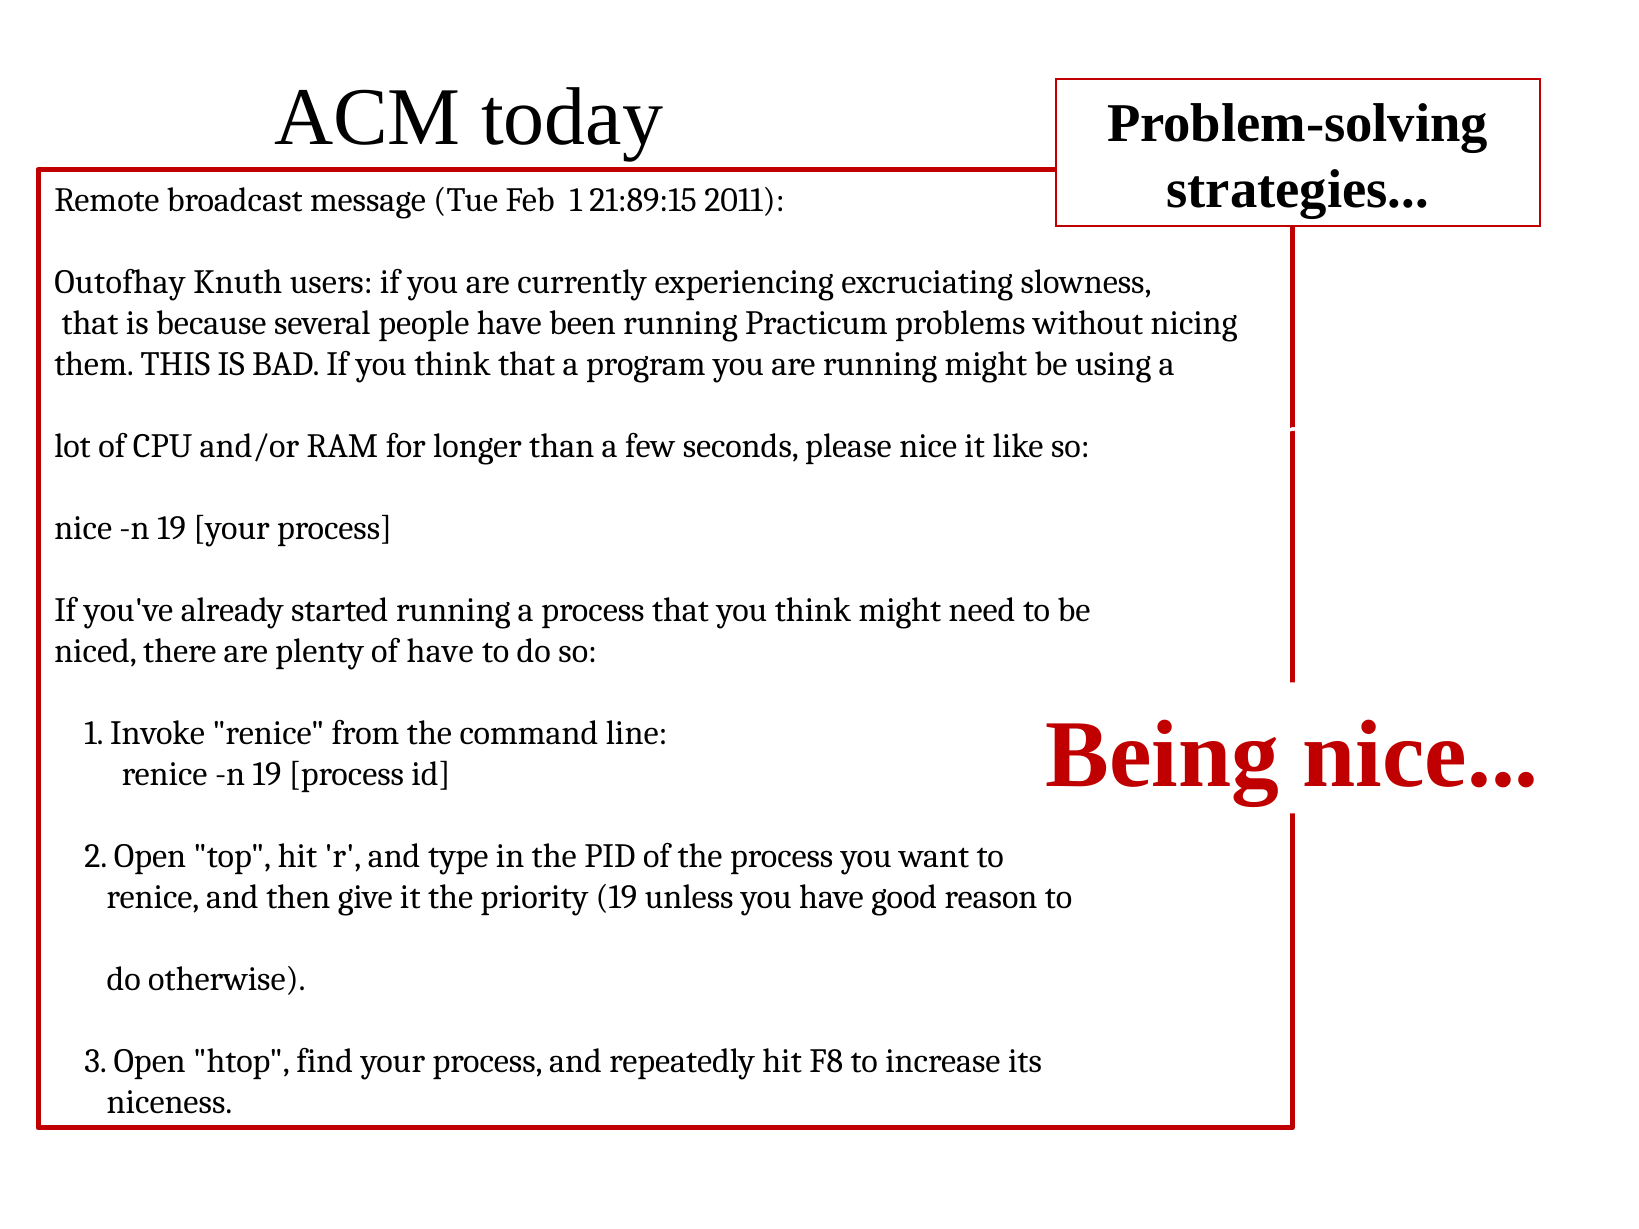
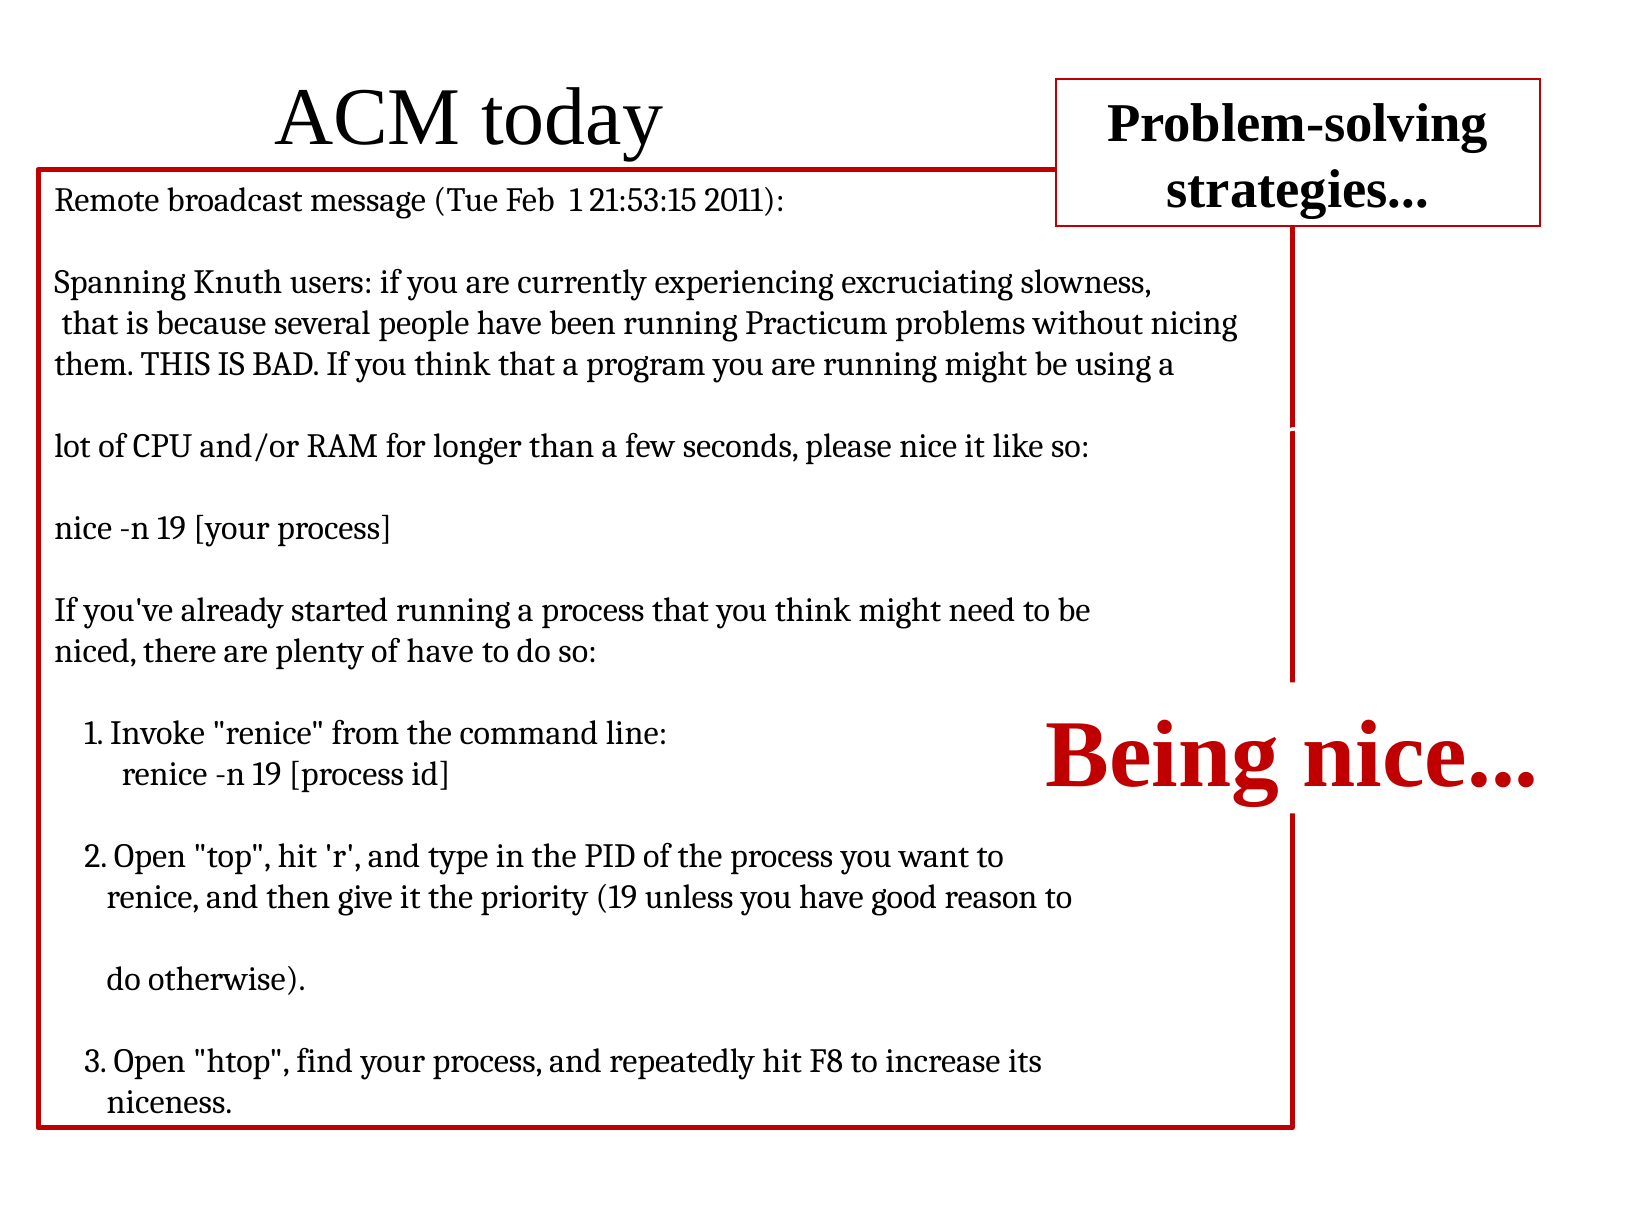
21:89:15: 21:89:15 -> 21:53:15
Outofhay: Outofhay -> Spanning
